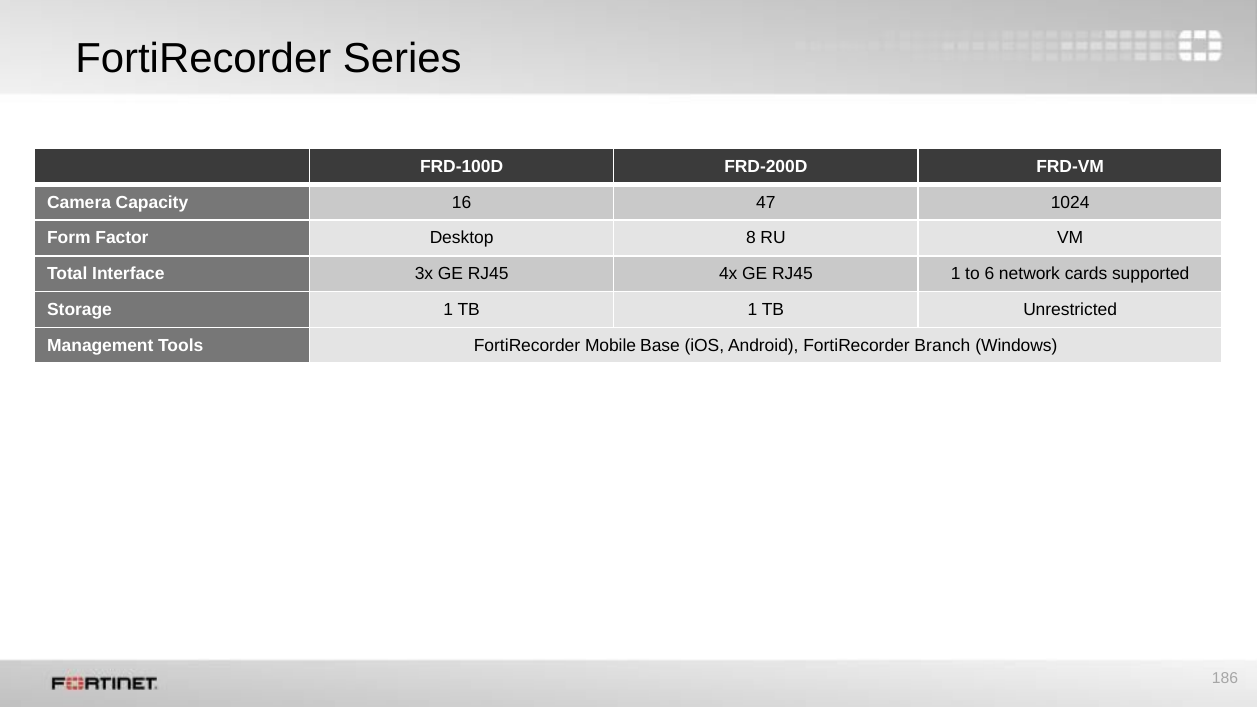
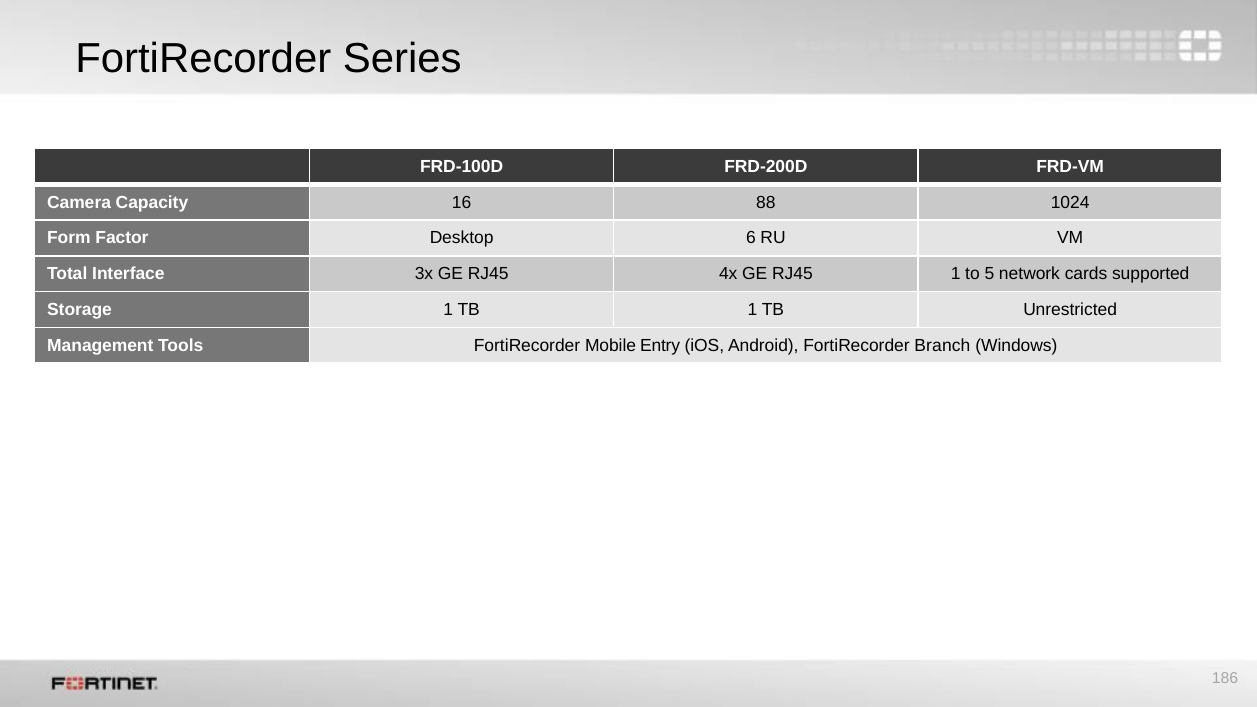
47: 47 -> 88
8: 8 -> 6
6: 6 -> 5
Base: Base -> Entry
